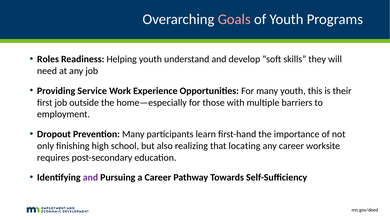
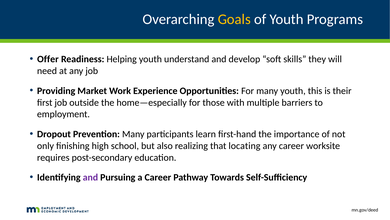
Goals colour: pink -> yellow
Roles: Roles -> Offer
Service: Service -> Market
